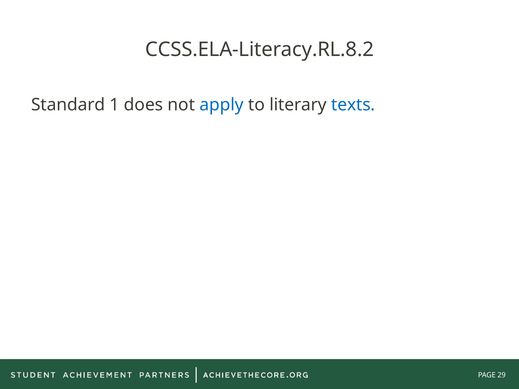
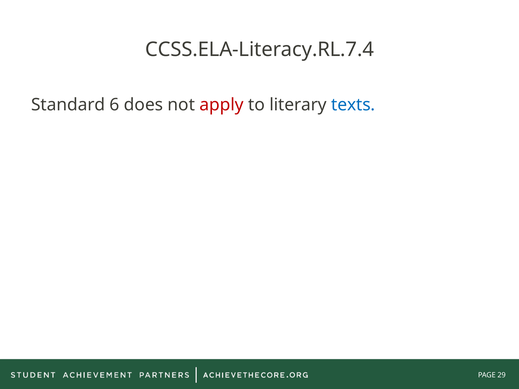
CCSS.ELA-Literacy.RL.8.2: CCSS.ELA-Literacy.RL.8.2 -> CCSS.ELA-Literacy.RL.7.4
1: 1 -> 6
apply colour: blue -> red
